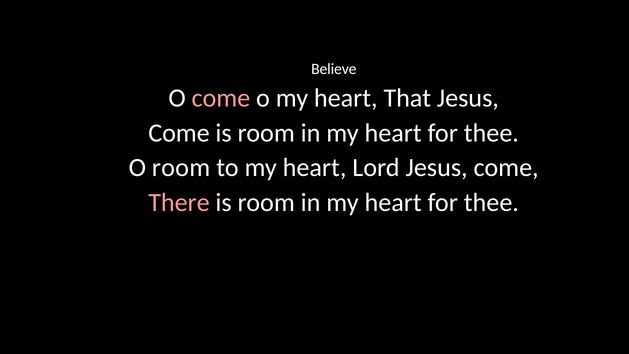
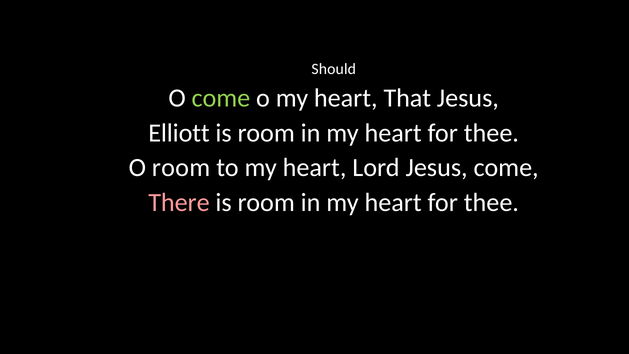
Believe: Believe -> Should
come at (221, 98) colour: pink -> light green
Come at (179, 133): Come -> Elliott
